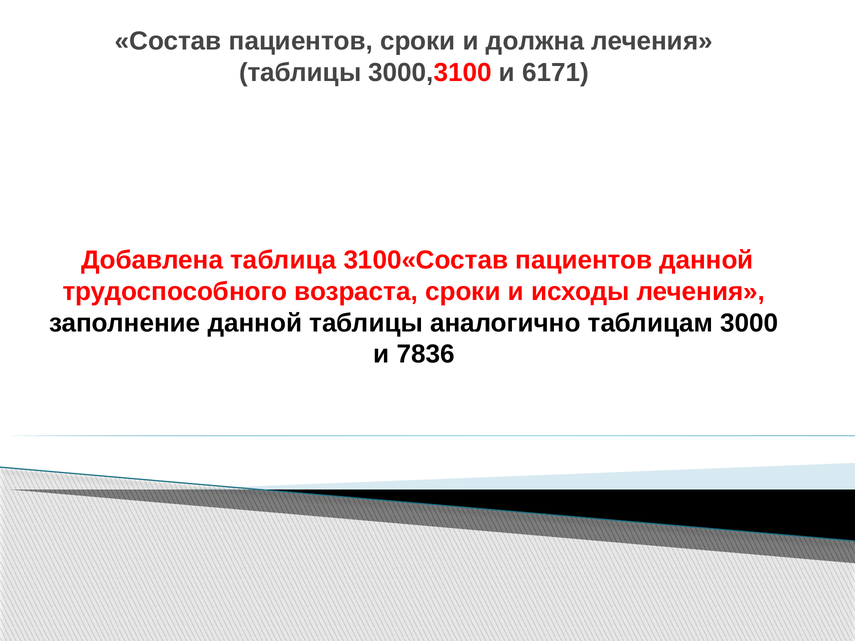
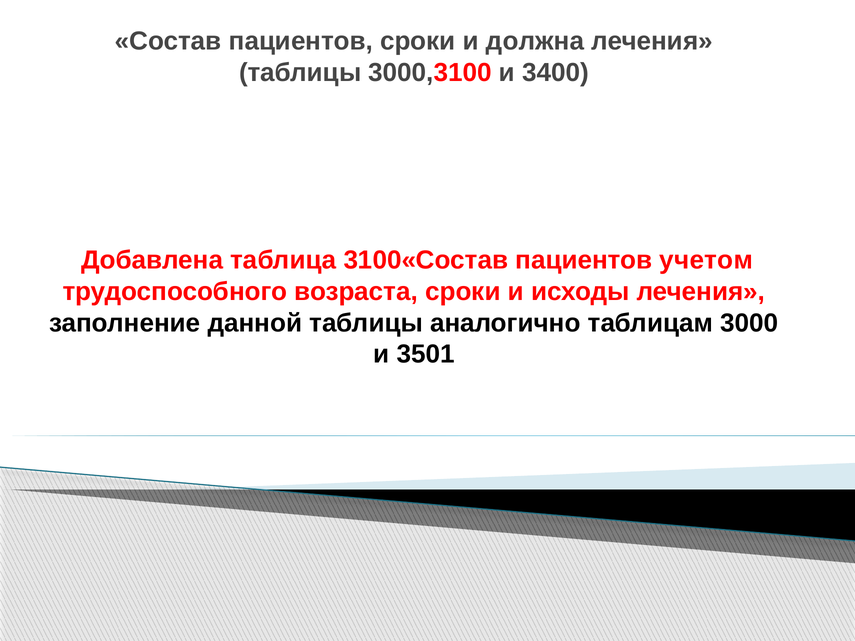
6171: 6171 -> 3400
пациентов данной: данной -> учетом
7836: 7836 -> 3501
